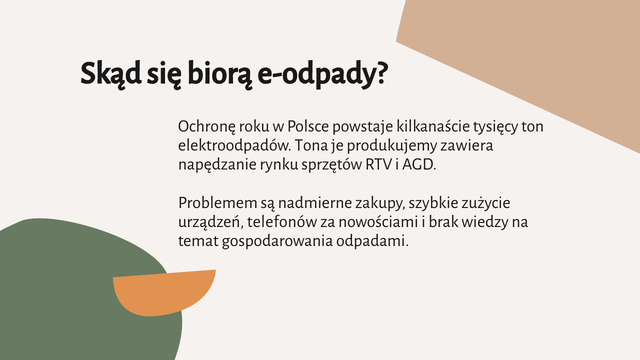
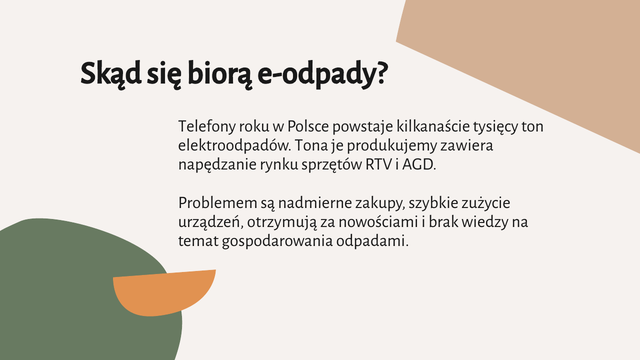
Ochronę: Ochronę -> Telefony
telefonów: telefonów -> otrzymują
